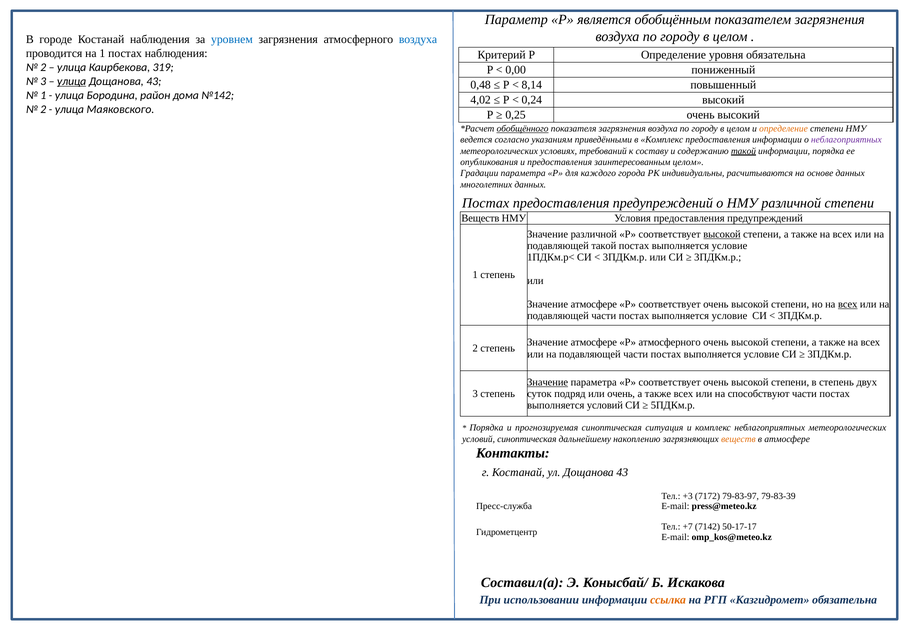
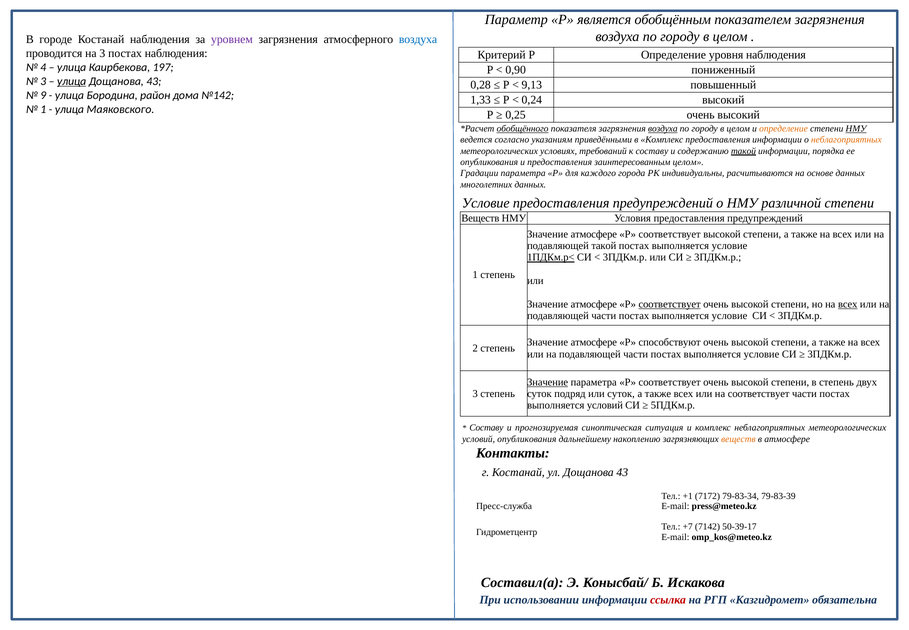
уровнем colour: blue -> purple
на 1: 1 -> 3
уровня обязательна: обязательна -> наблюдения
2 at (43, 67): 2 -> 4
319: 319 -> 197
0,00: 0,00 -> 0,90
0,48: 0,48 -> 0,28
8,14: 8,14 -> 9,13
1 at (43, 95): 1 -> 9
4,02: 4,02 -> 1,33
2 at (43, 109): 2 -> 1
воздуха at (663, 128) underline: none -> present
НМУ at (856, 128) underline: none -> present
неблагоприятных at (846, 140) colour: purple -> orange
Постах at (486, 203): Постах -> Условие
различной at (594, 234): различной -> атмосфере
высокой at (722, 234) underline: present -> none
1ПДКм.р< underline: none -> present
соответствует at (670, 304) underline: none -> present
Р атмосферного: атмосферного -> способствуют
или очень: очень -> суток
на способствуют: способствуют -> соответствует
Порядка at (486, 427): Порядка -> Составу
условий синоптическая: синоптическая -> опубликования
+3: +3 -> +1
79-83-97: 79-83-97 -> 79-83-34
50-17-17: 50-17-17 -> 50-39-17
ссылка colour: orange -> red
